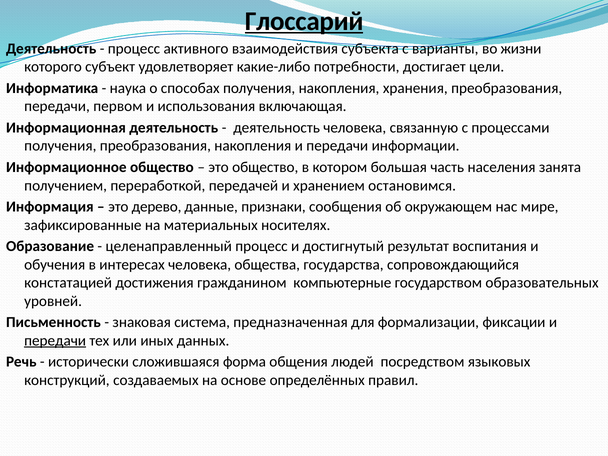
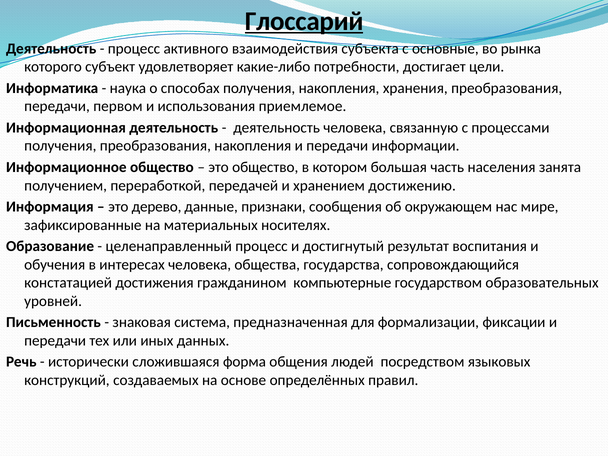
варианты: варианты -> основные
жизни: жизни -> рынка
включающая: включающая -> приемлемое
остановимся: остановимся -> достижению
передачи at (55, 341) underline: present -> none
